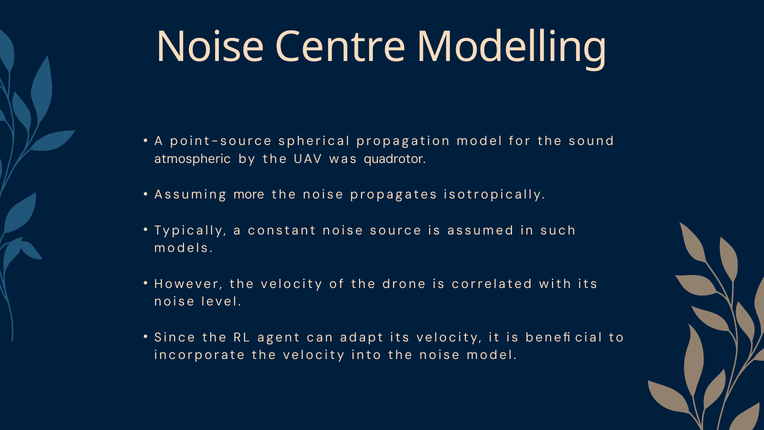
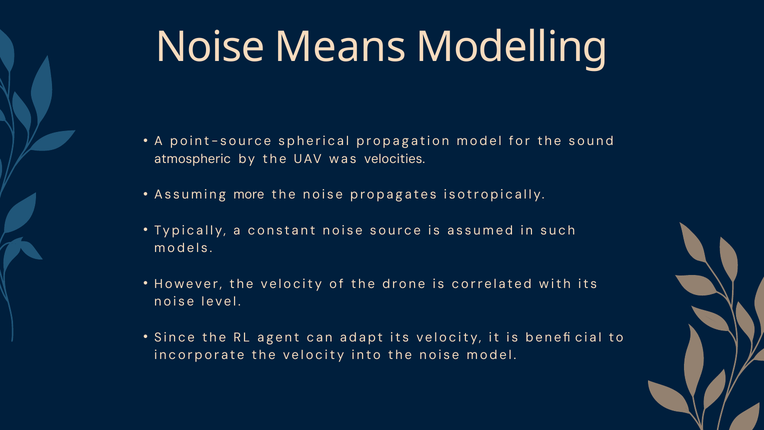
Centre: Centre -> Means
quadrotor: quadrotor -> velocities
